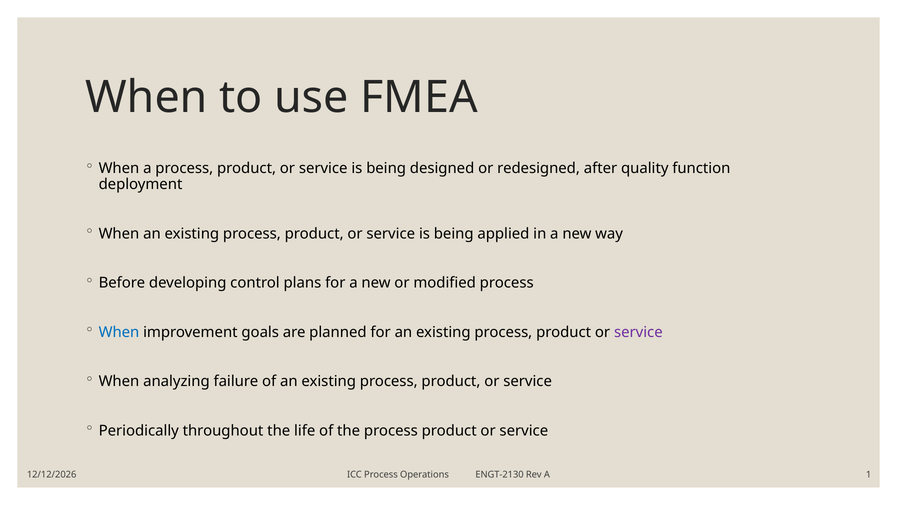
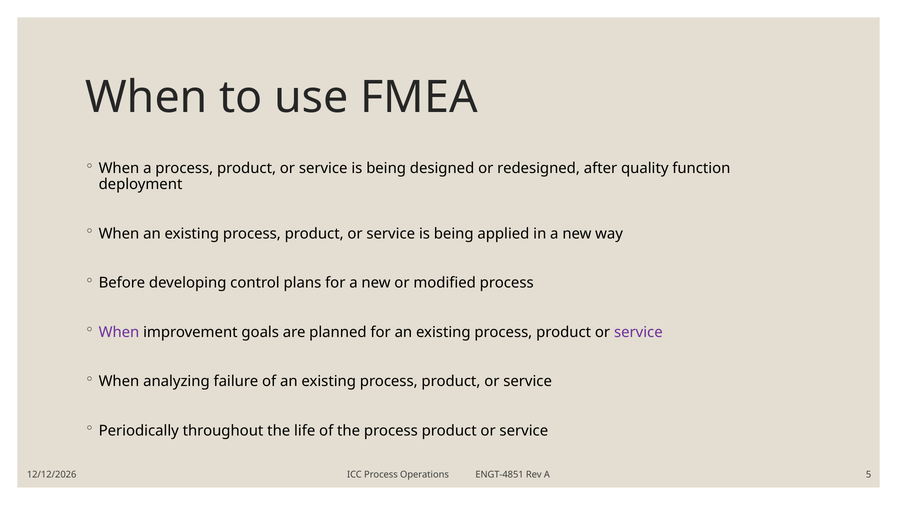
When at (119, 332) colour: blue -> purple
ENGT-2130: ENGT-2130 -> ENGT-4851
1: 1 -> 5
